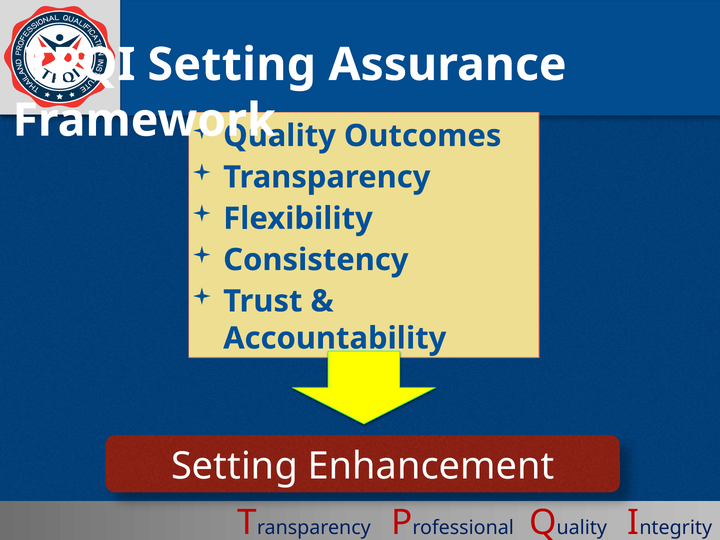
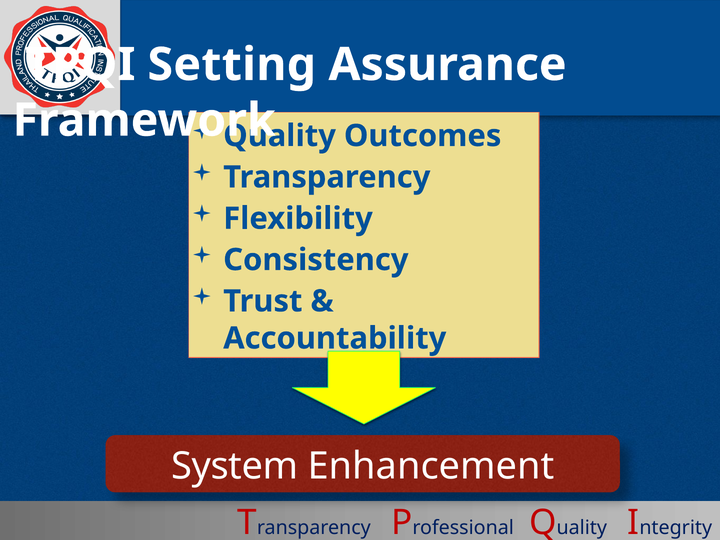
Setting at (234, 466): Setting -> System
